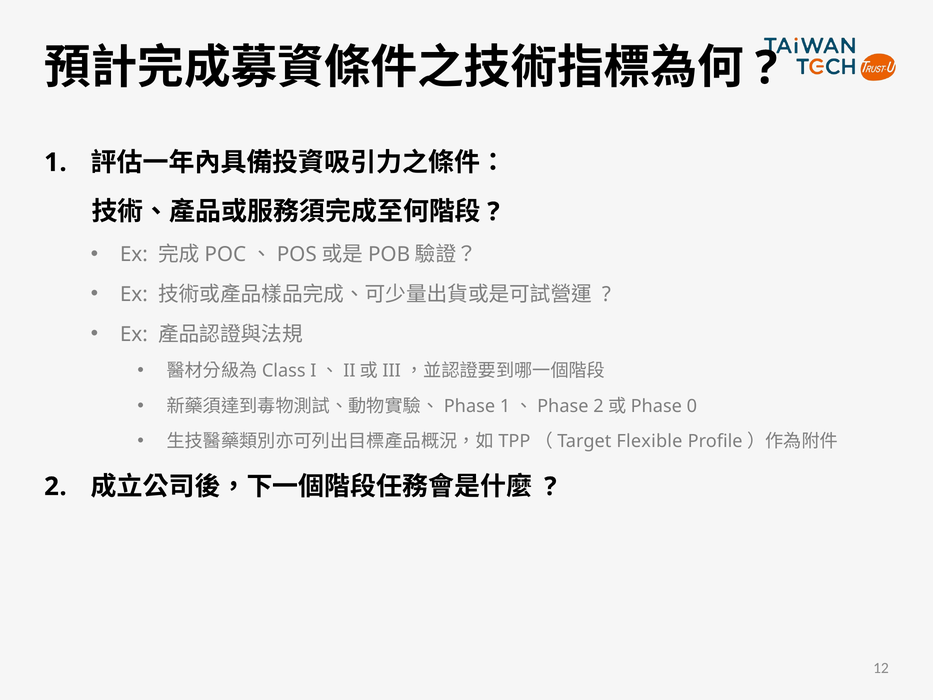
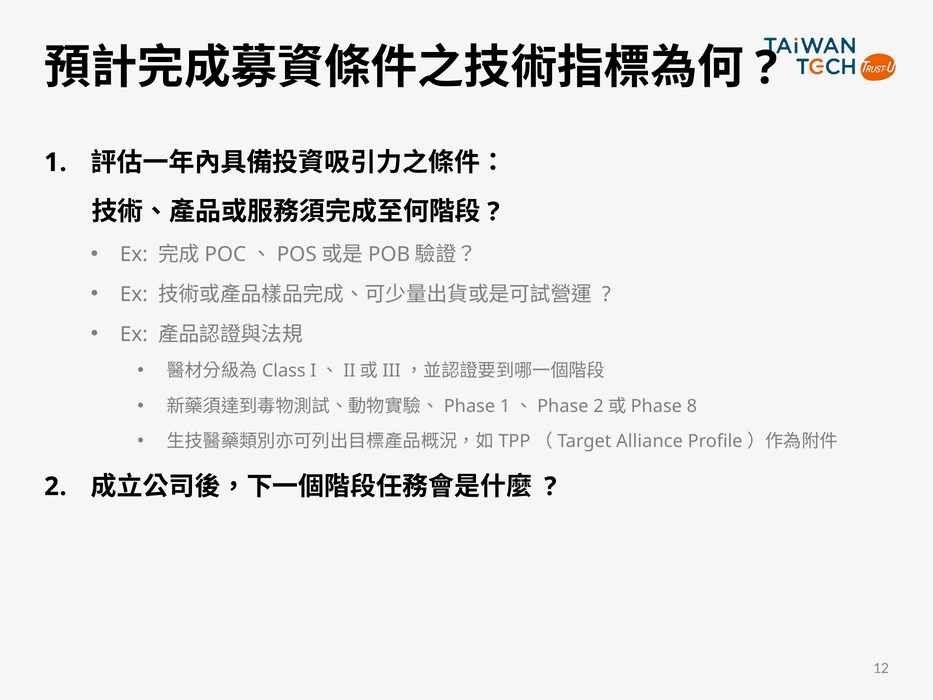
0: 0 -> 8
Flexible: Flexible -> Alliance
